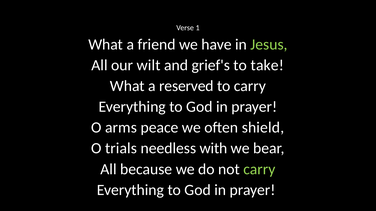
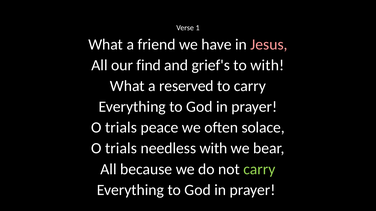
Jesus colour: light green -> pink
wilt: wilt -> find
to take: take -> with
arms at (121, 128): arms -> trials
shield: shield -> solace
